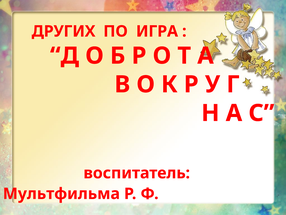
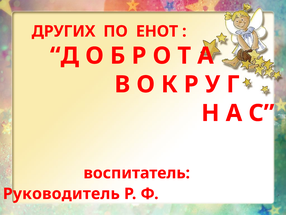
ИГРА: ИГРА -> ЕНОТ
Мультфильма: Мультфильма -> Руководитель
